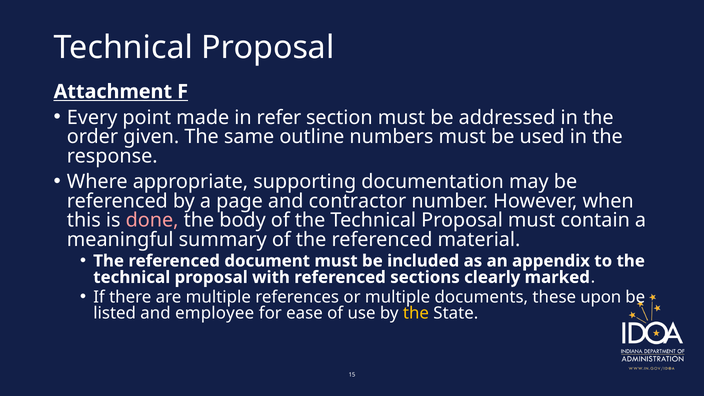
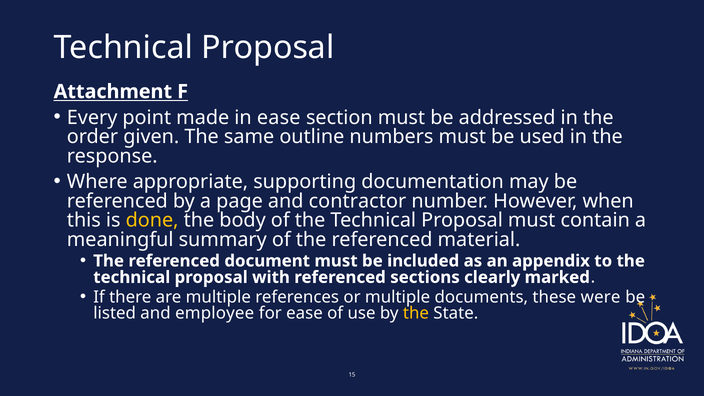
in refer: refer -> ease
done colour: pink -> yellow
upon: upon -> were
